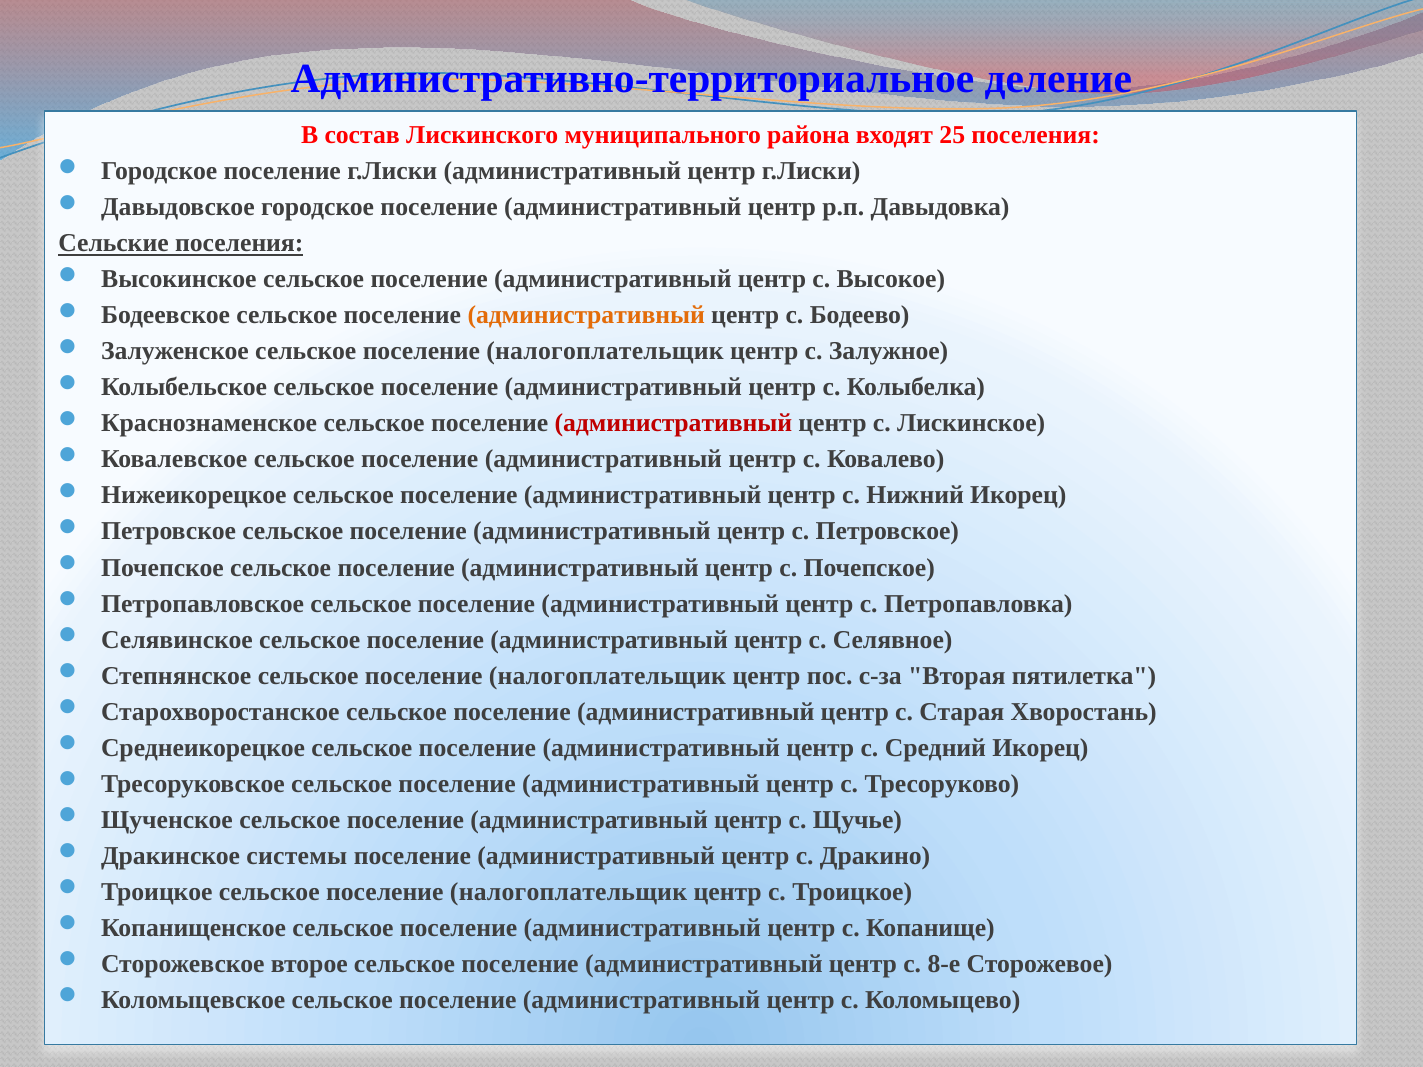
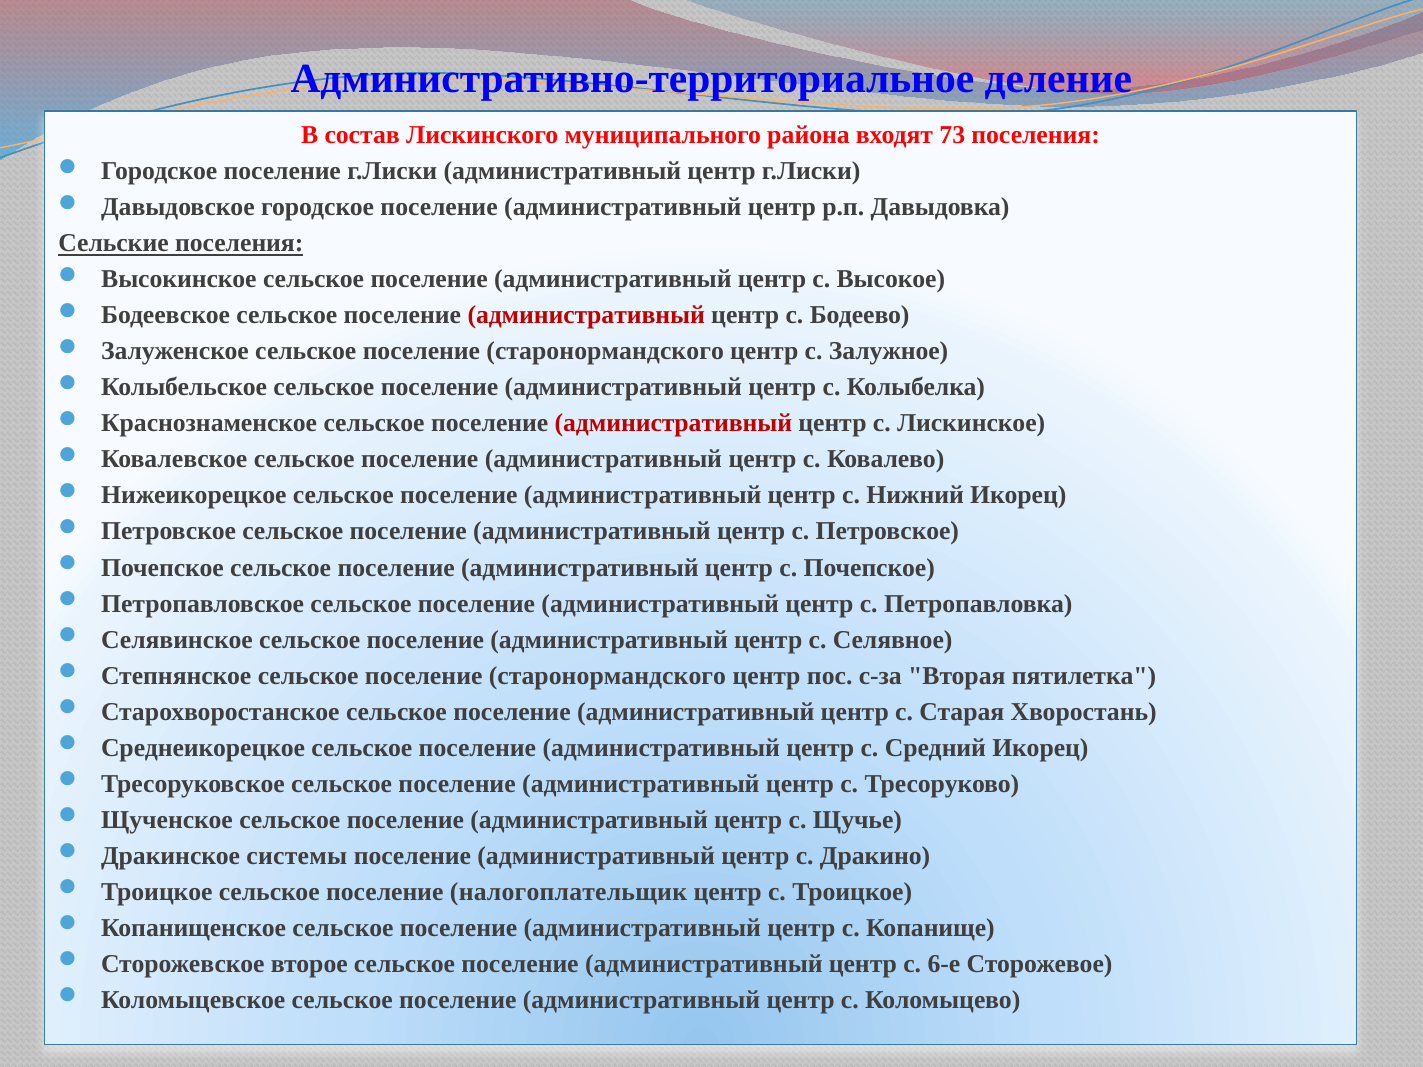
25: 25 -> 73
административный at (586, 315) colour: orange -> red
Залуженское сельское поселение налогоплательщик: налогоплательщик -> старонормандского
Степнянское сельское поселение налогоплательщик: налогоплательщик -> старонормандского
8-е: 8-е -> 6-е
